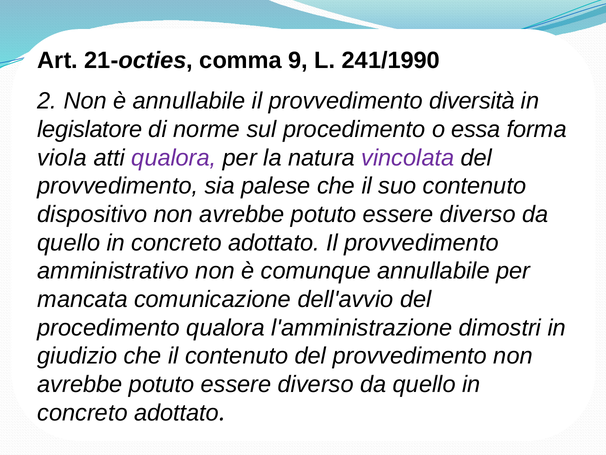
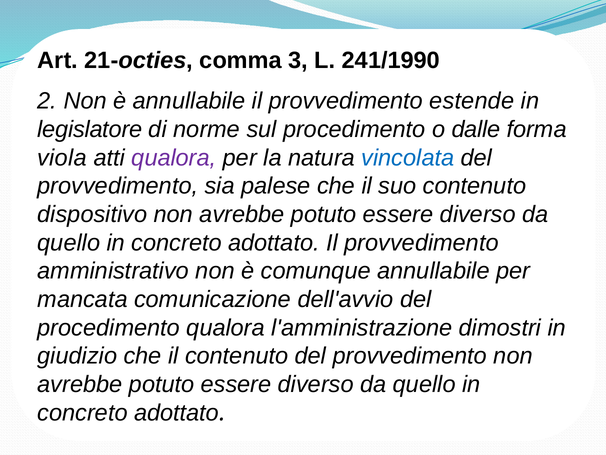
9: 9 -> 3
diversità: diversità -> estende
essa: essa -> dalle
vincolata colour: purple -> blue
